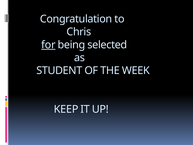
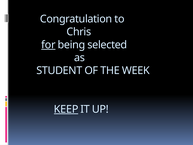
KEEP underline: none -> present
